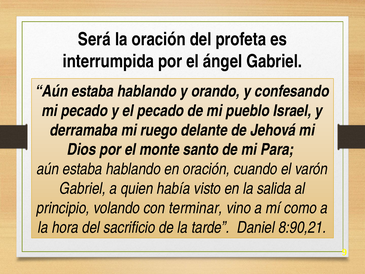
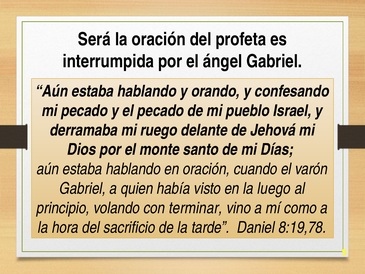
Para: Para -> Días
salida: salida -> luego
8:90,21: 8:90,21 -> 8:19,78
